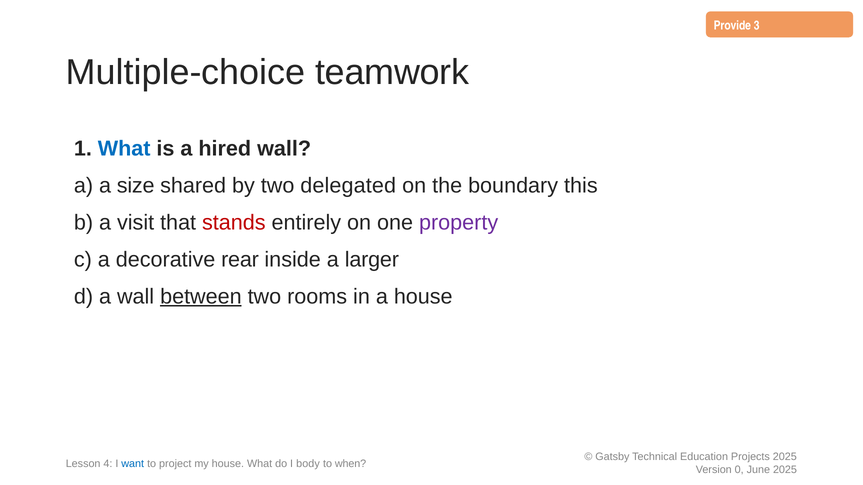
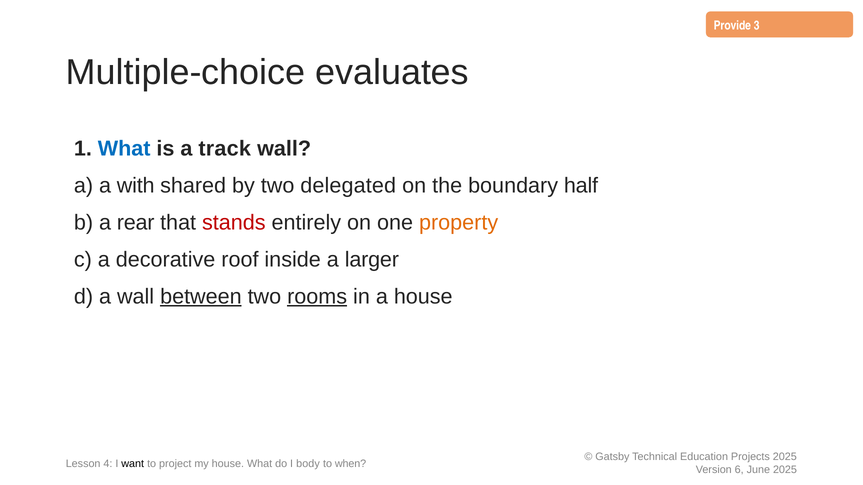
teamwork: teamwork -> evaluates
hired: hired -> track
size: size -> with
this: this -> half
visit: visit -> rear
property colour: purple -> orange
rear: rear -> roof
rooms underline: none -> present
want colour: blue -> black
0: 0 -> 6
